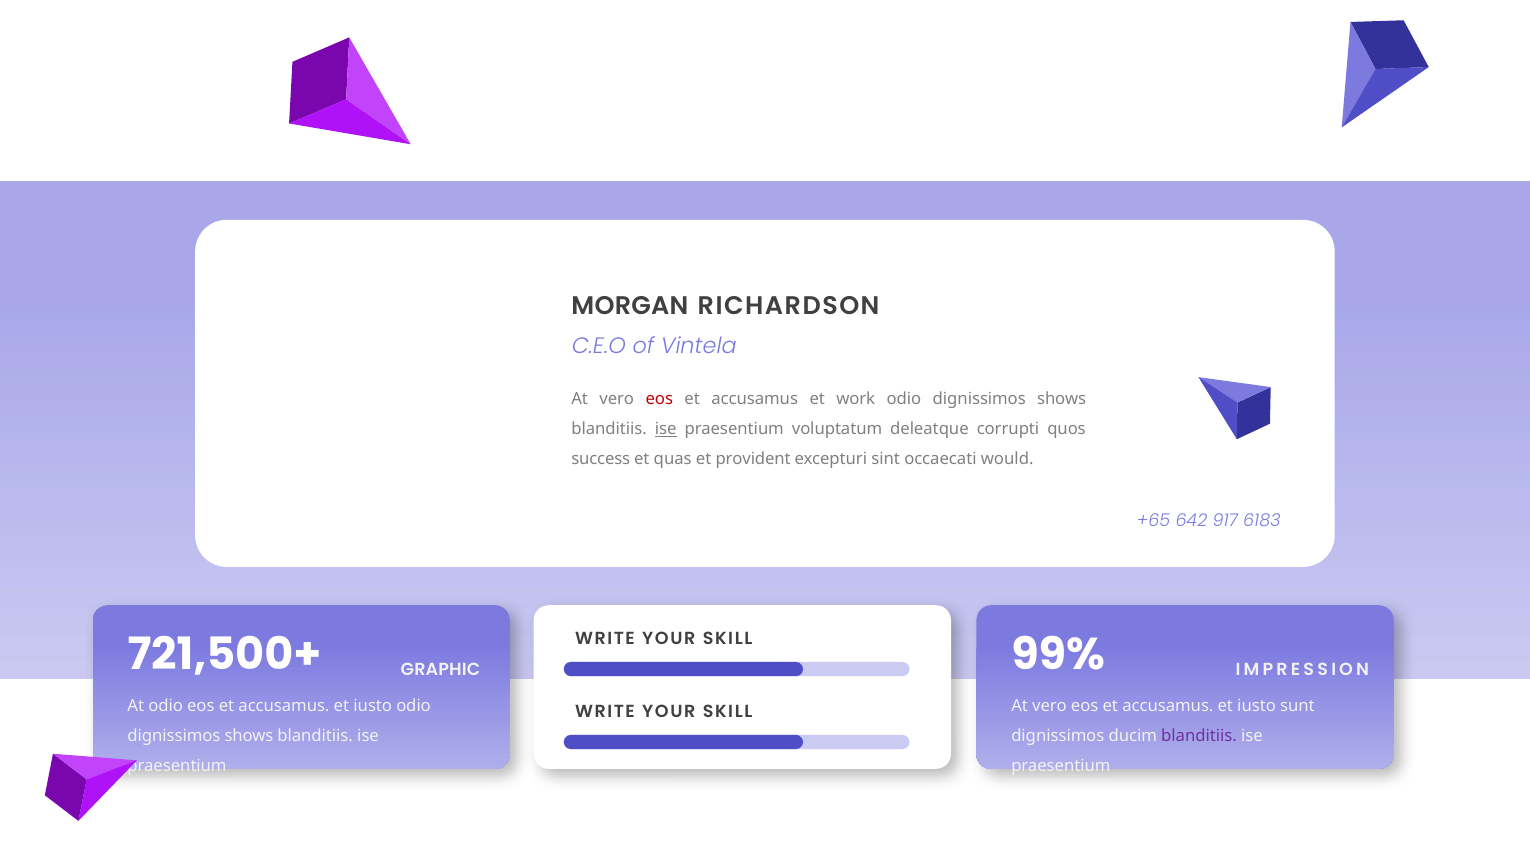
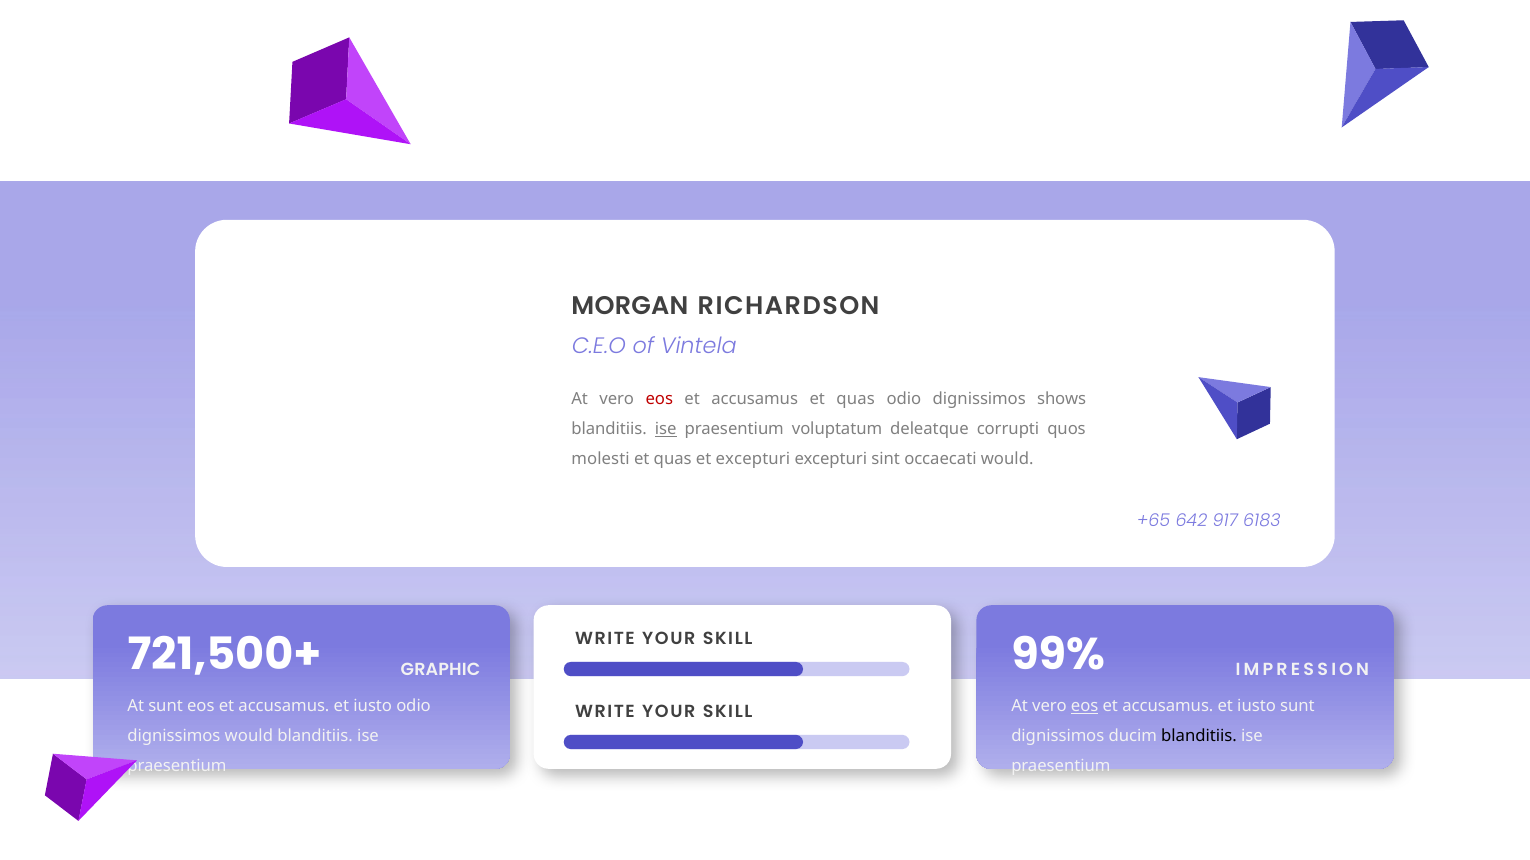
accusamus et work: work -> quas
success: success -> molesti
et provident: provident -> excepturi
At odio: odio -> sunt
eos at (1085, 706) underline: none -> present
shows at (249, 736): shows -> would
blanditiis at (1199, 736) colour: purple -> black
